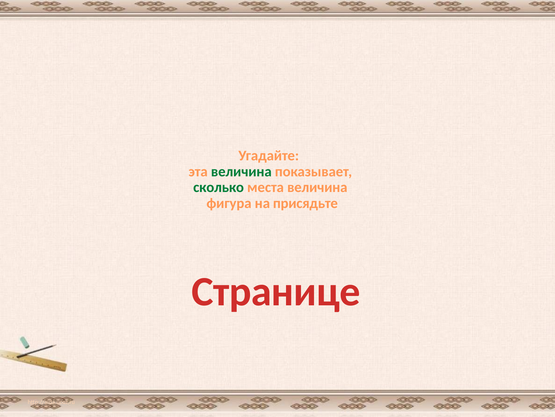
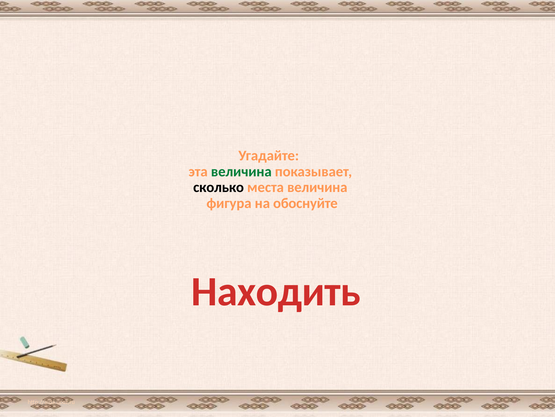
сколько colour: green -> black
присядьте: присядьте -> обоснуйте
Странице: Странице -> Находить
